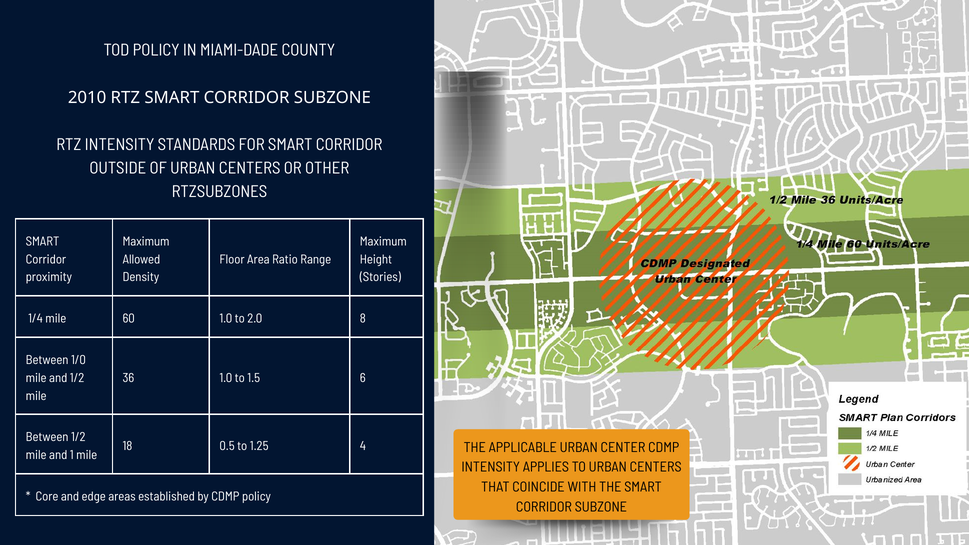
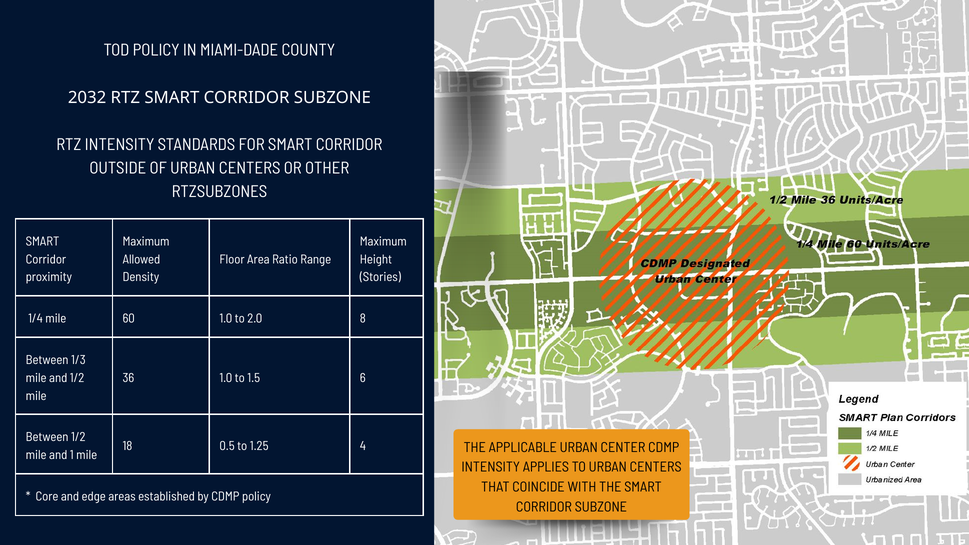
2010: 2010 -> 2032
1/0: 1/0 -> 1/3
